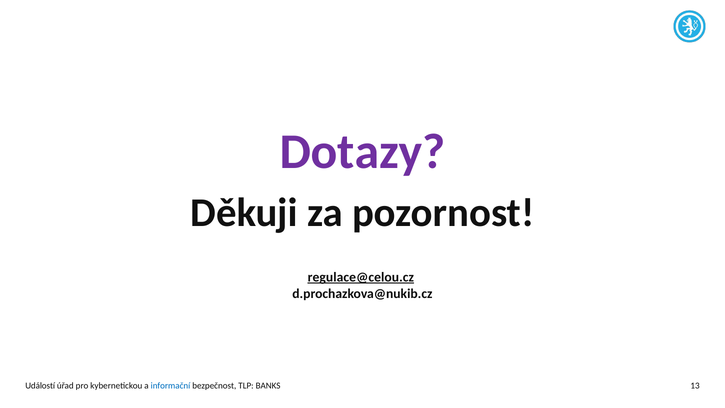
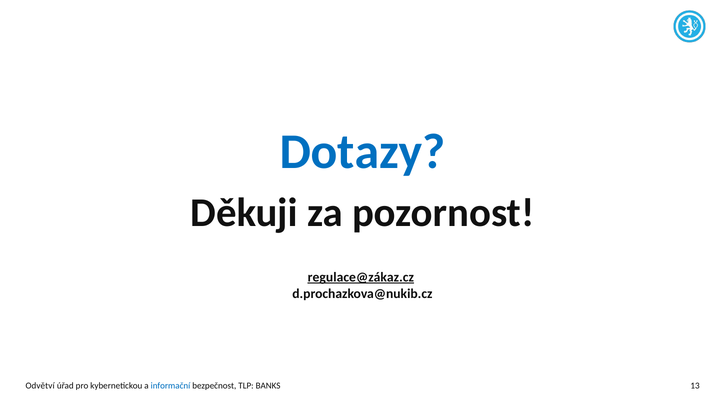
Dotazy colour: purple -> blue
regulace@celou.cz: regulace@celou.cz -> regulace@zákaz.cz
Událostí: Událostí -> Odvětví
